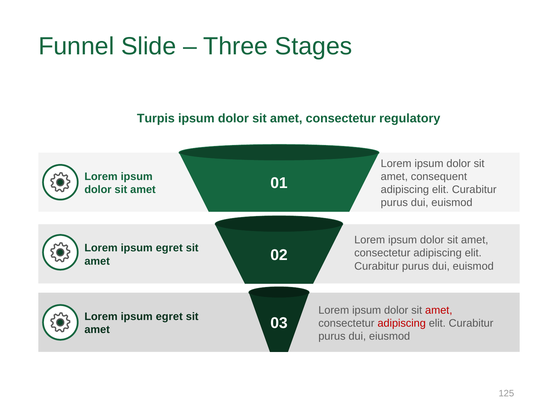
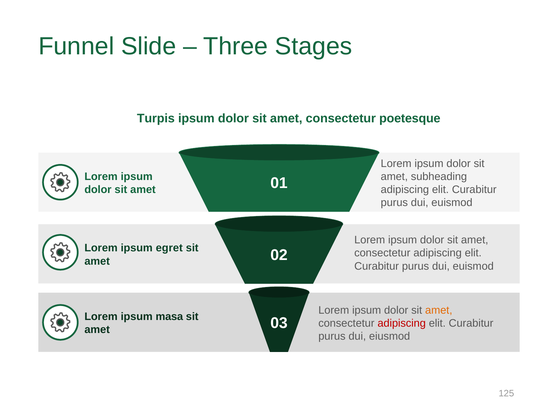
regulatory: regulatory -> poetesque
consequent: consequent -> subheading
amet at (439, 310) colour: red -> orange
egret at (169, 316): egret -> masa
